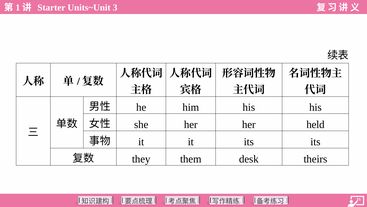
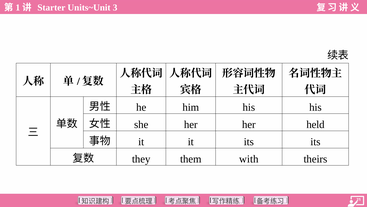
desk: desk -> with
